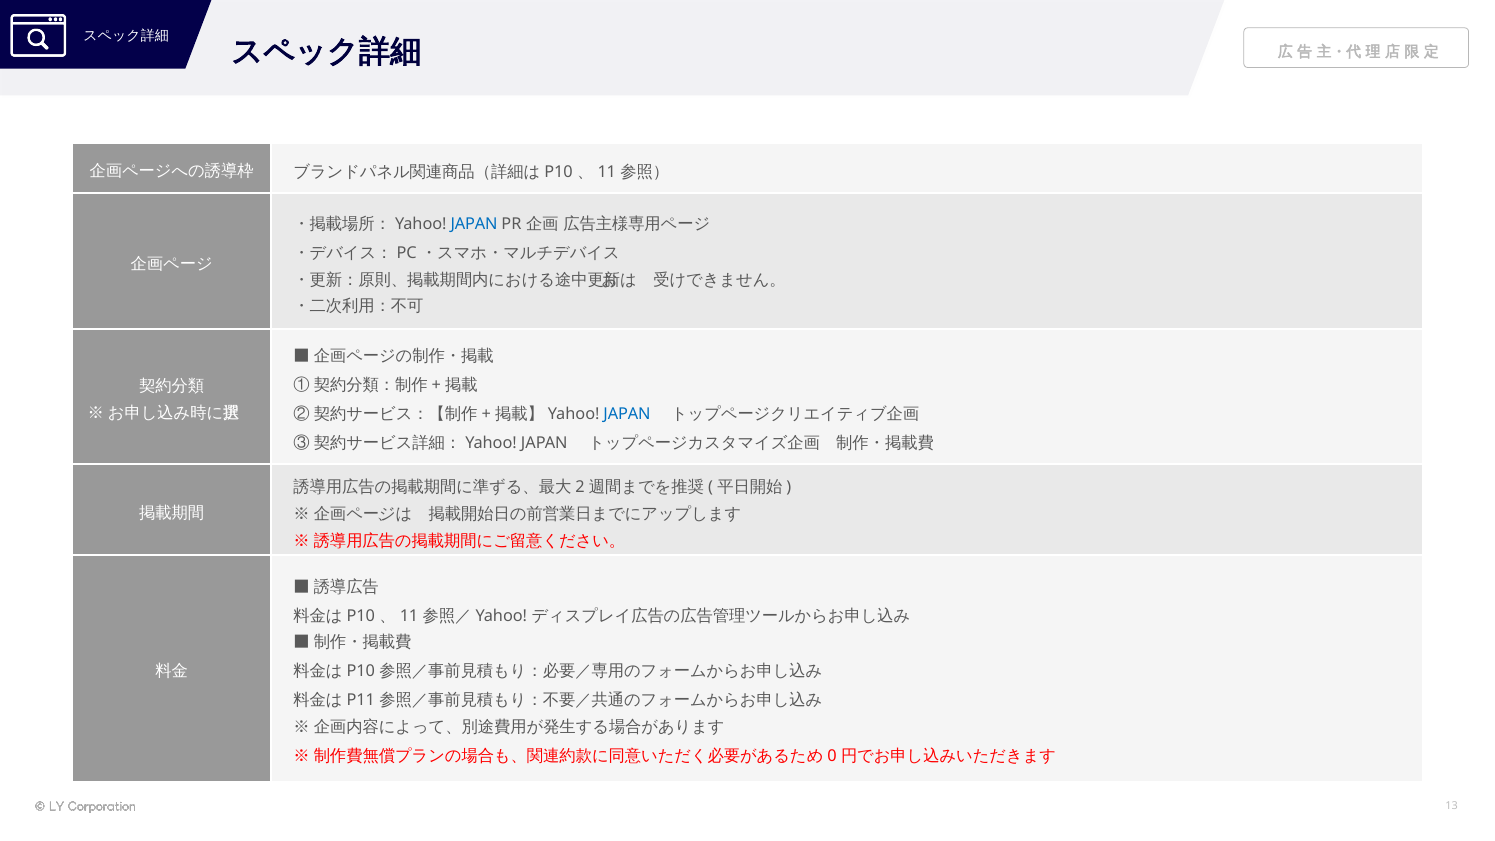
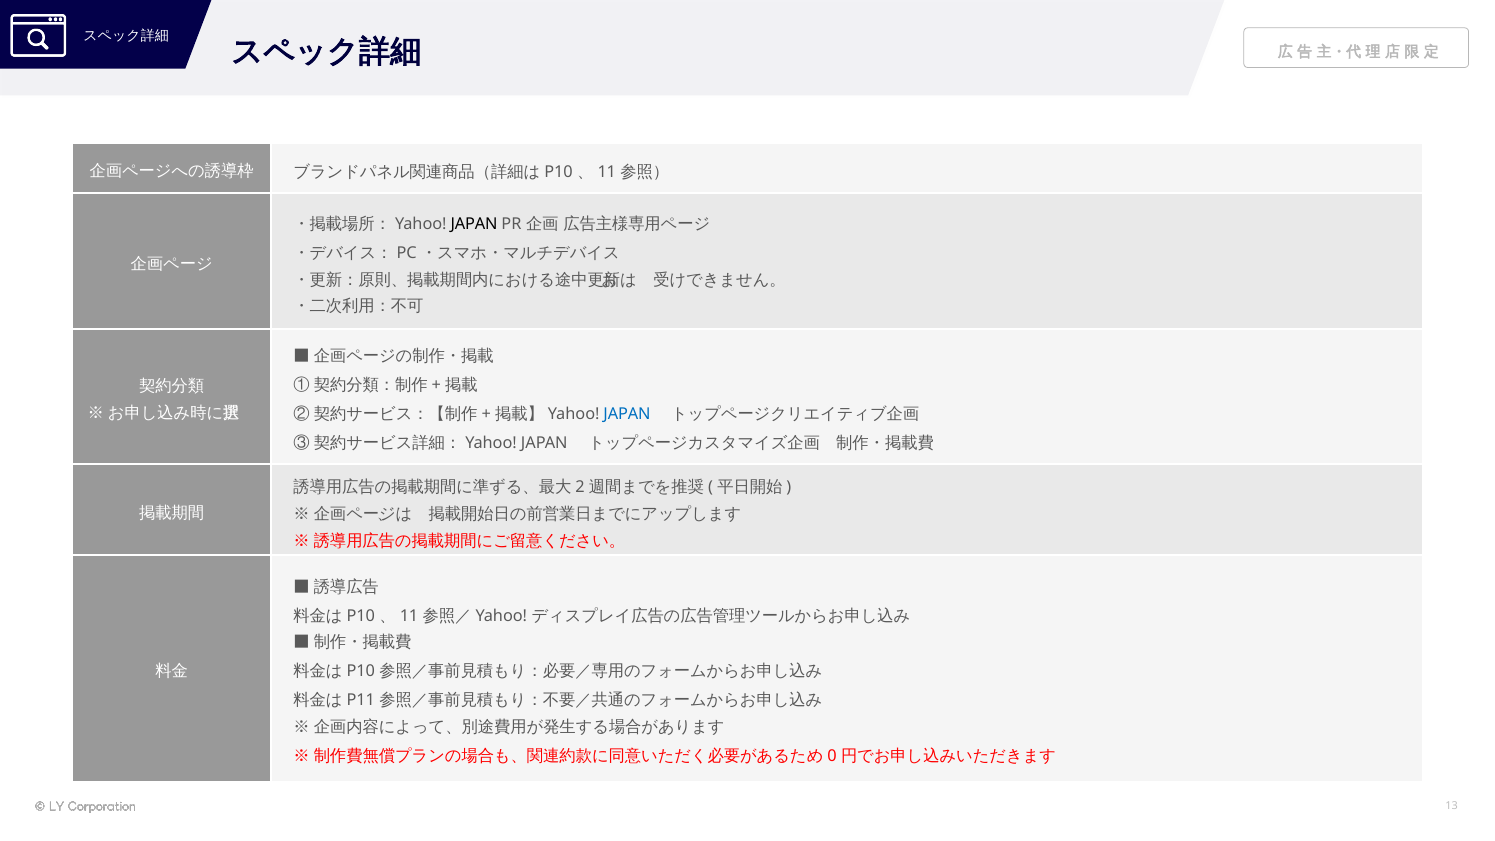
JAPAN at (474, 224) colour: blue -> black
